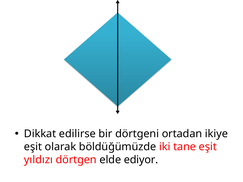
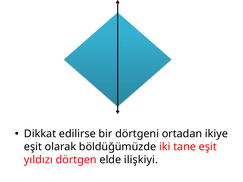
ediyor: ediyor -> ilişkiyi
